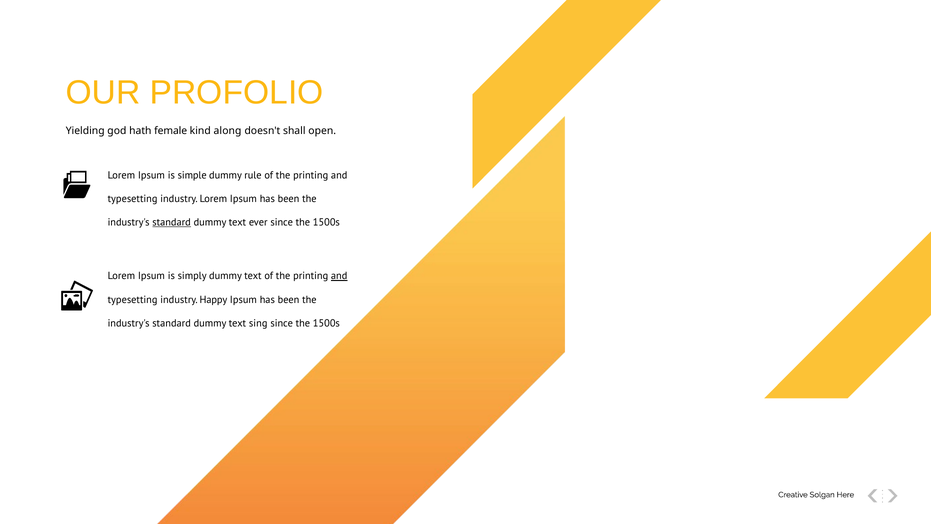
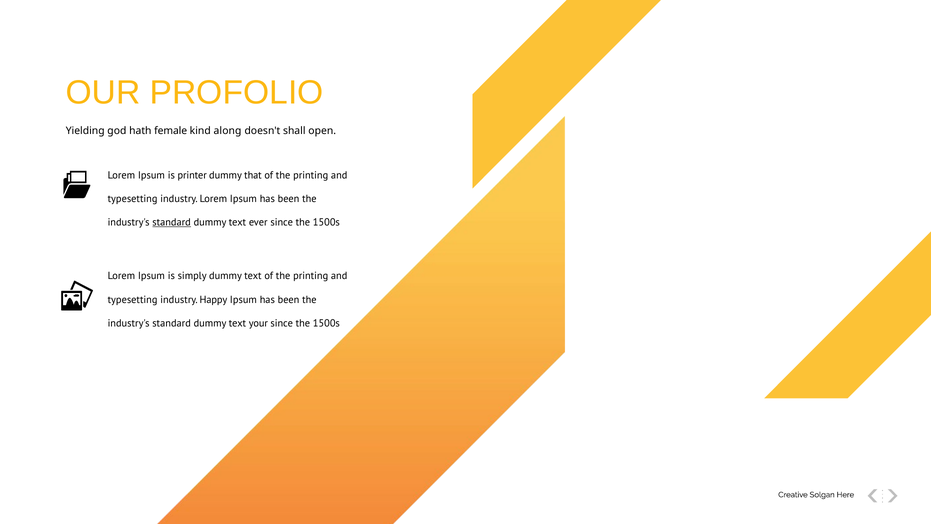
simple: simple -> printer
rule: rule -> that
and at (339, 276) underline: present -> none
sing: sing -> your
